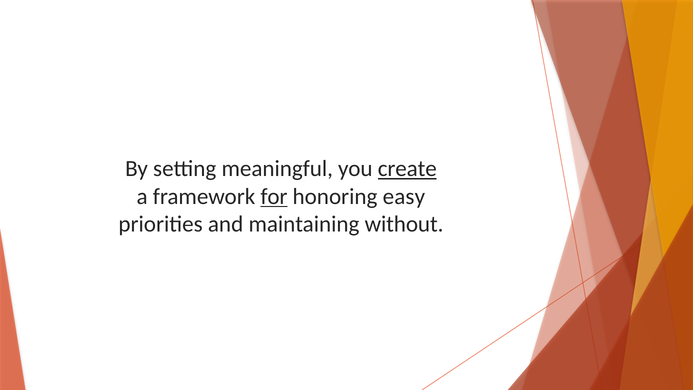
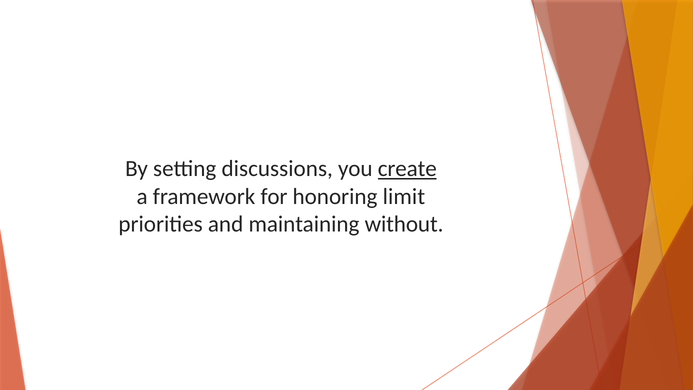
meaningful: meaningful -> discussions
for underline: present -> none
easy: easy -> limit
